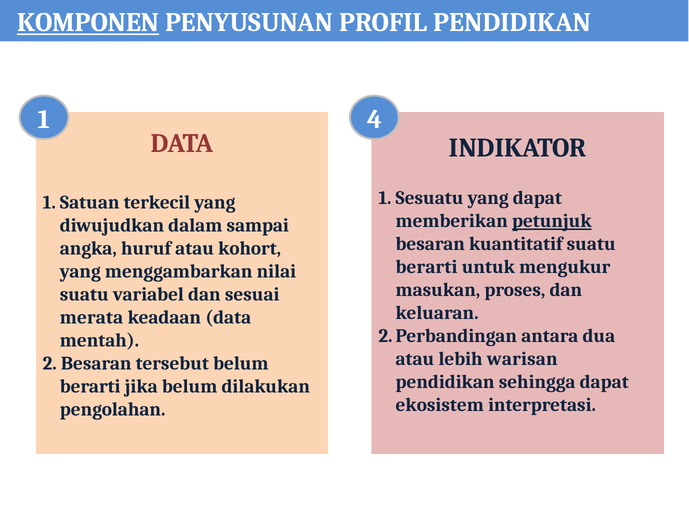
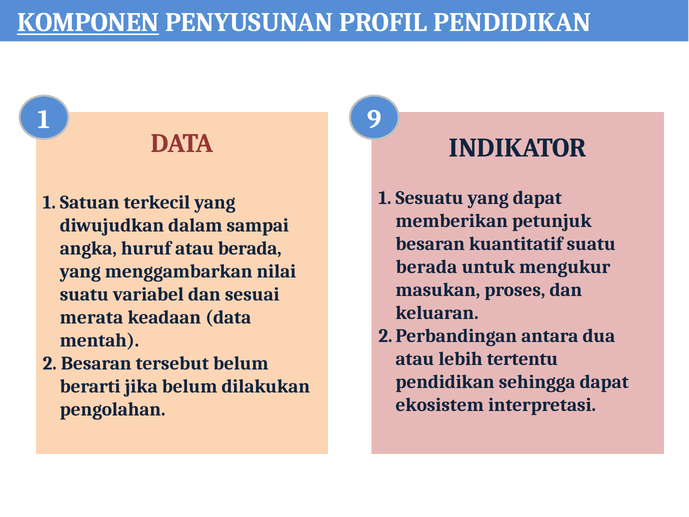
4: 4 -> 9
petunjuk underline: present -> none
atau kohort: kohort -> berada
berarti at (427, 267): berarti -> berada
warisan: warisan -> tertentu
